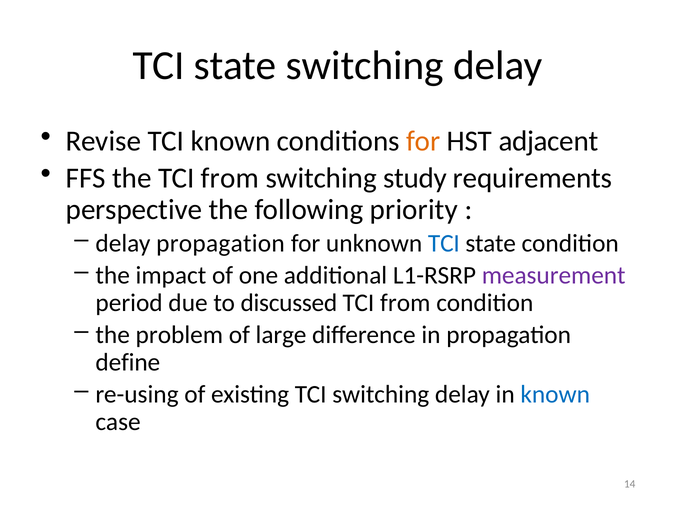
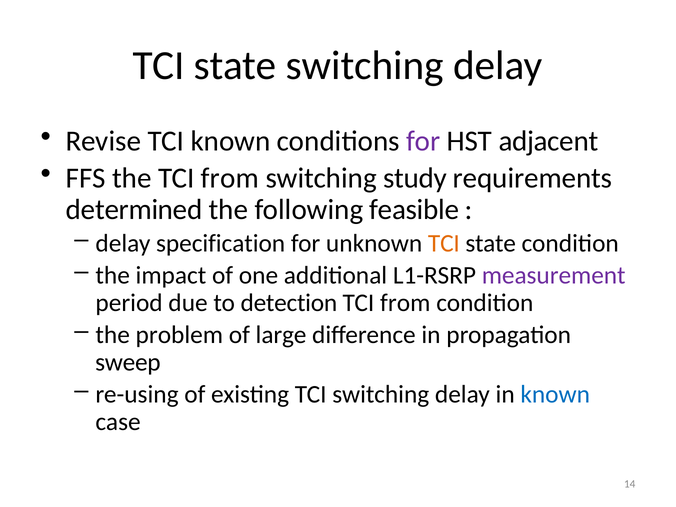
for at (423, 141) colour: orange -> purple
perspective: perspective -> determined
priority: priority -> feasible
delay propagation: propagation -> specification
TCI at (444, 243) colour: blue -> orange
discussed: discussed -> detection
define: define -> sweep
